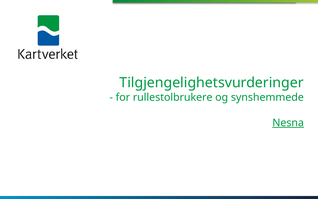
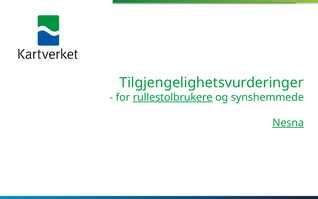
rullestolbrukere underline: none -> present
